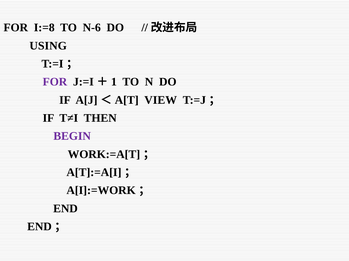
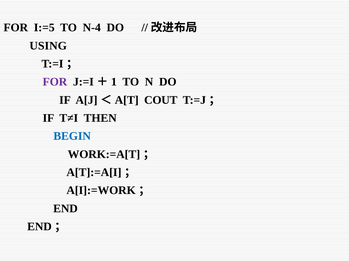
I:=8: I:=8 -> I:=5
N-6: N-6 -> N-4
VIEW: VIEW -> COUT
BEGIN colour: purple -> blue
